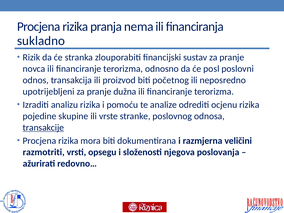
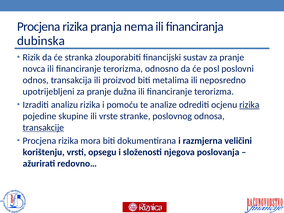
sukladno: sukladno -> dubinska
početnog: početnog -> metalima
rizika at (249, 105) underline: none -> present
razmotriti: razmotriti -> korištenju
